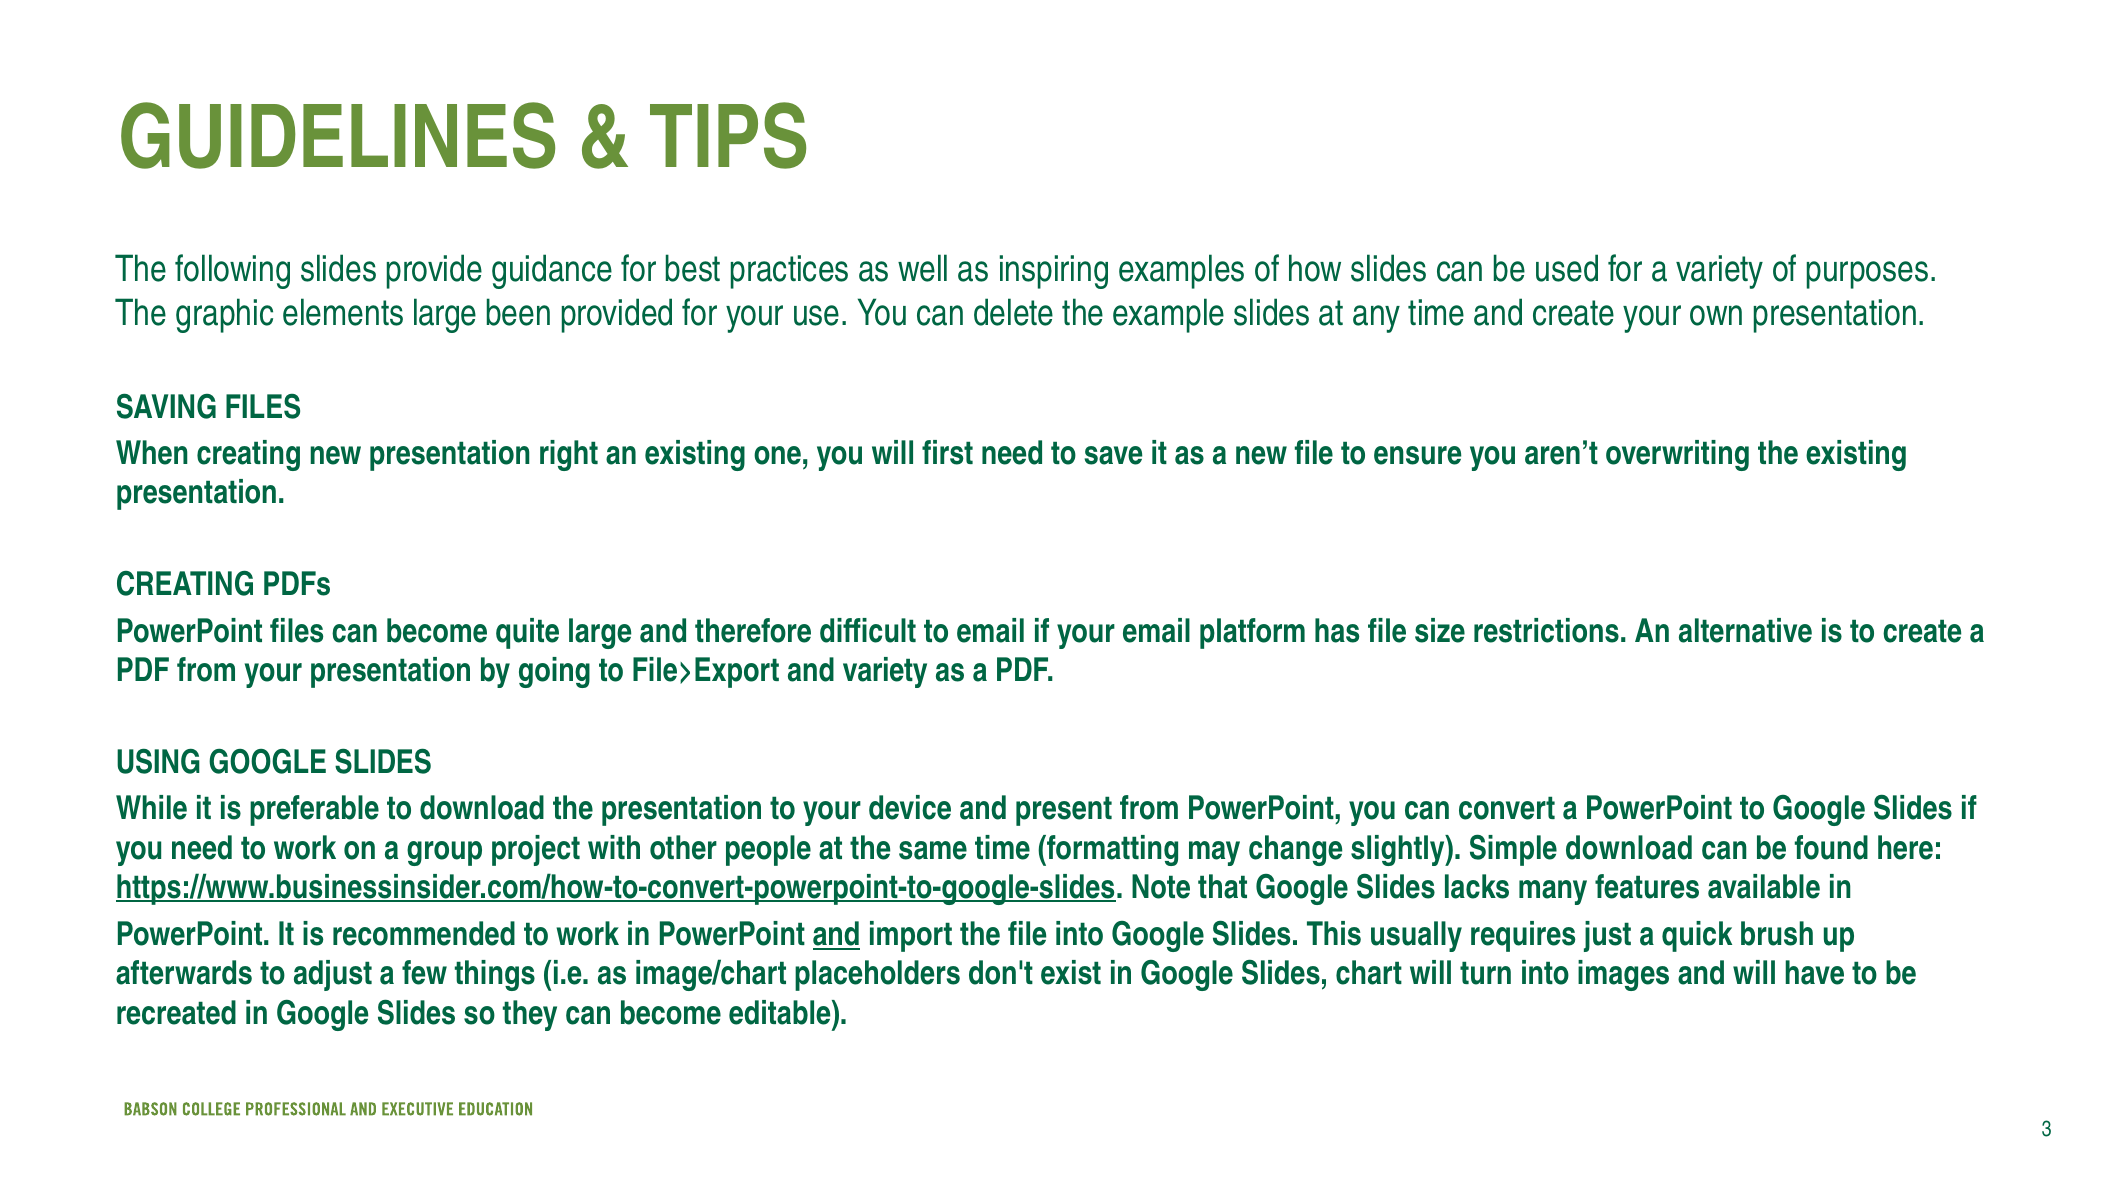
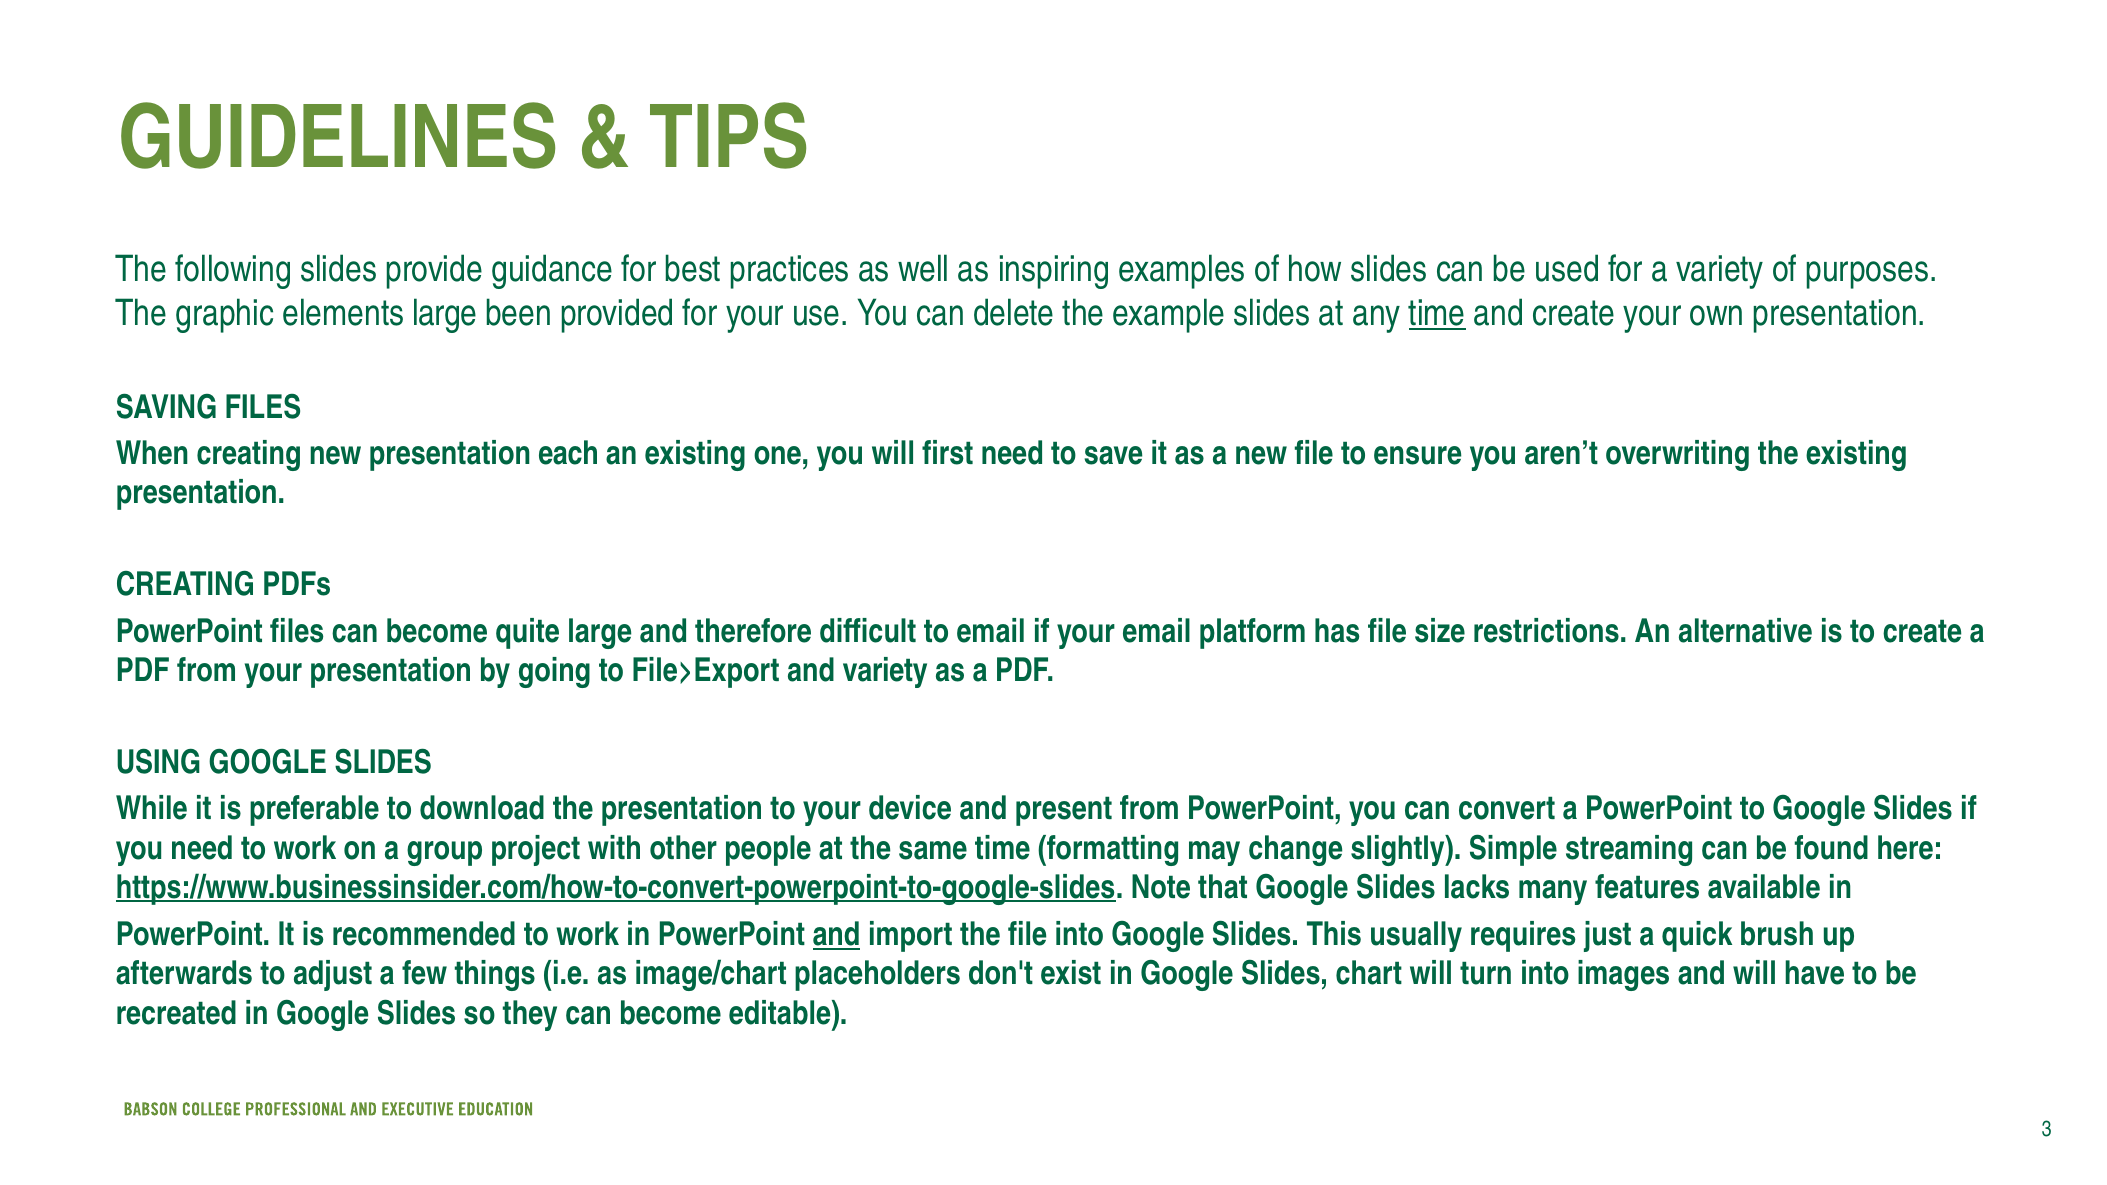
time at (1437, 313) underline: none -> present
right: right -> each
Simple download: download -> streaming
